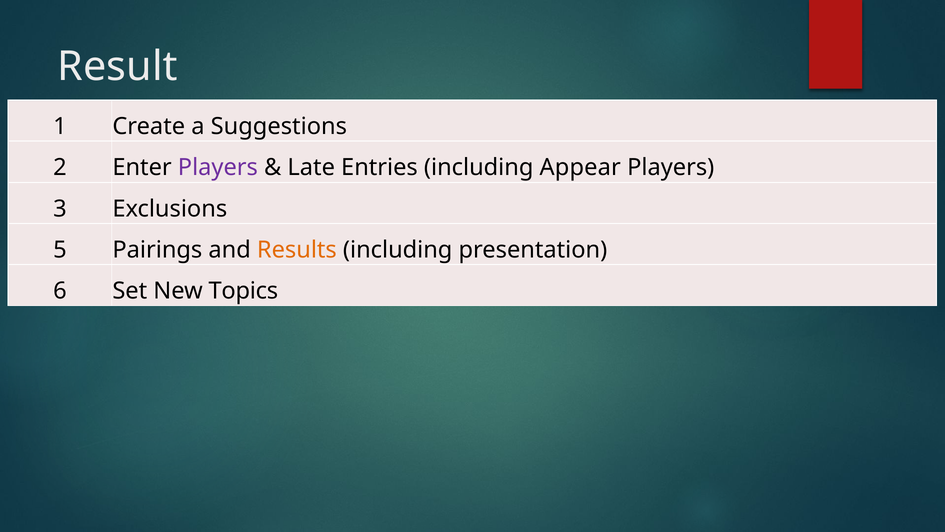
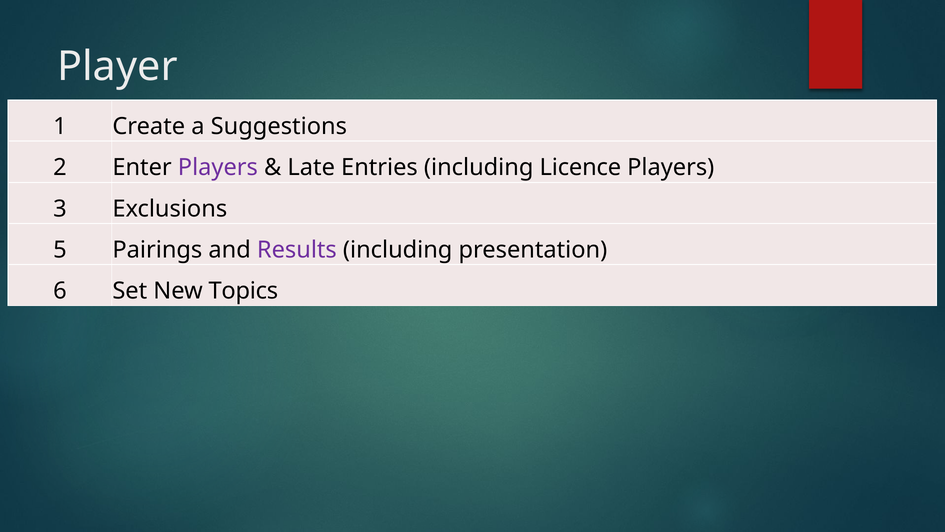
Result: Result -> Player
Appear: Appear -> Licence
Results colour: orange -> purple
